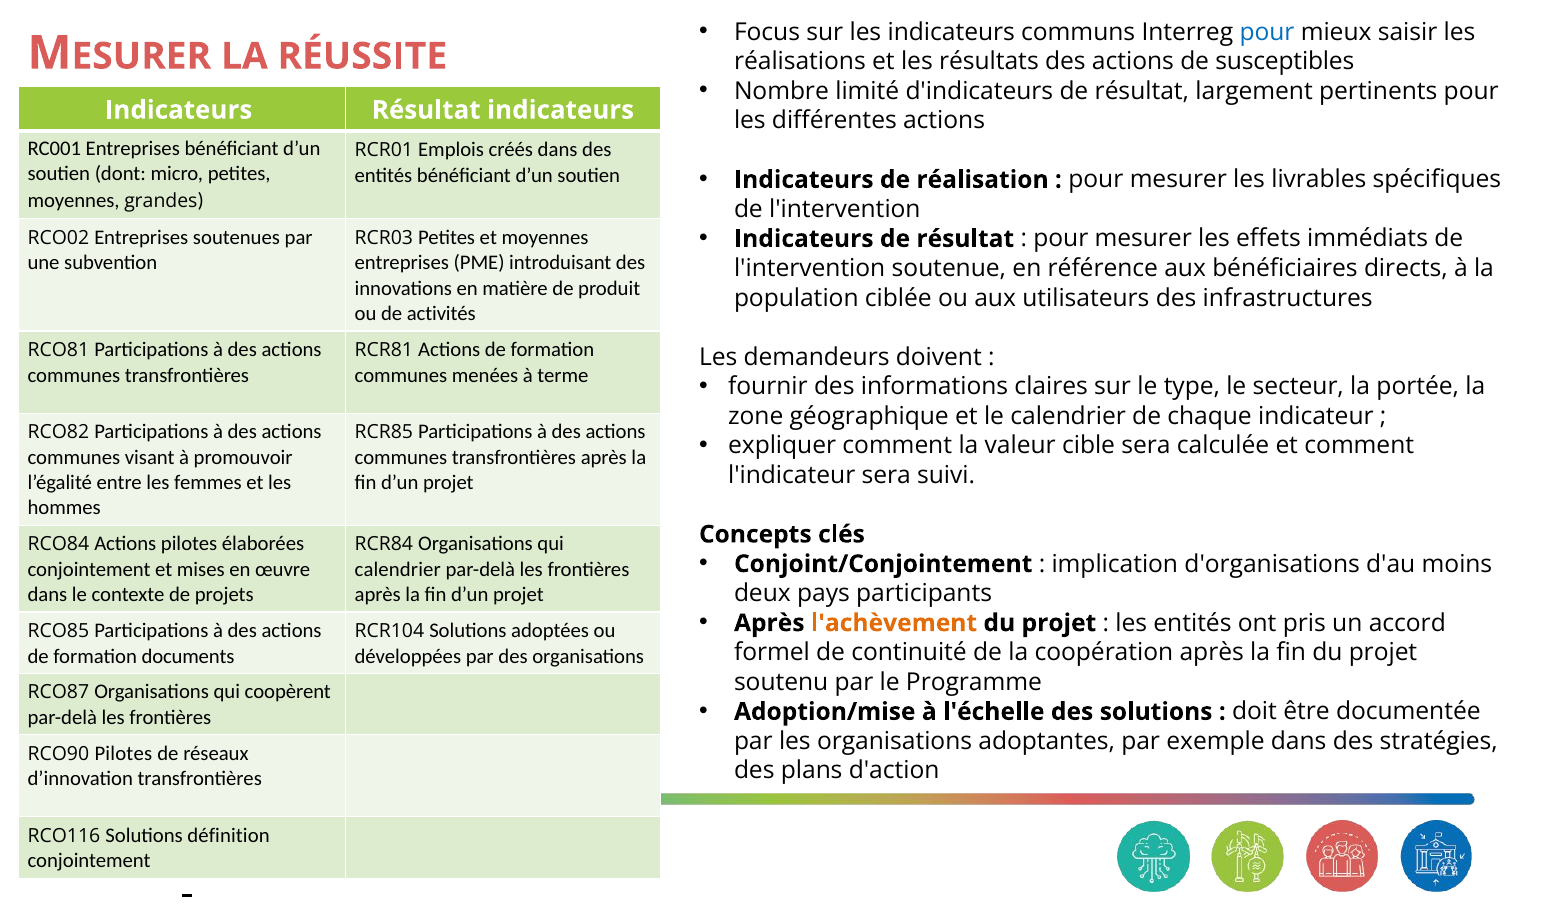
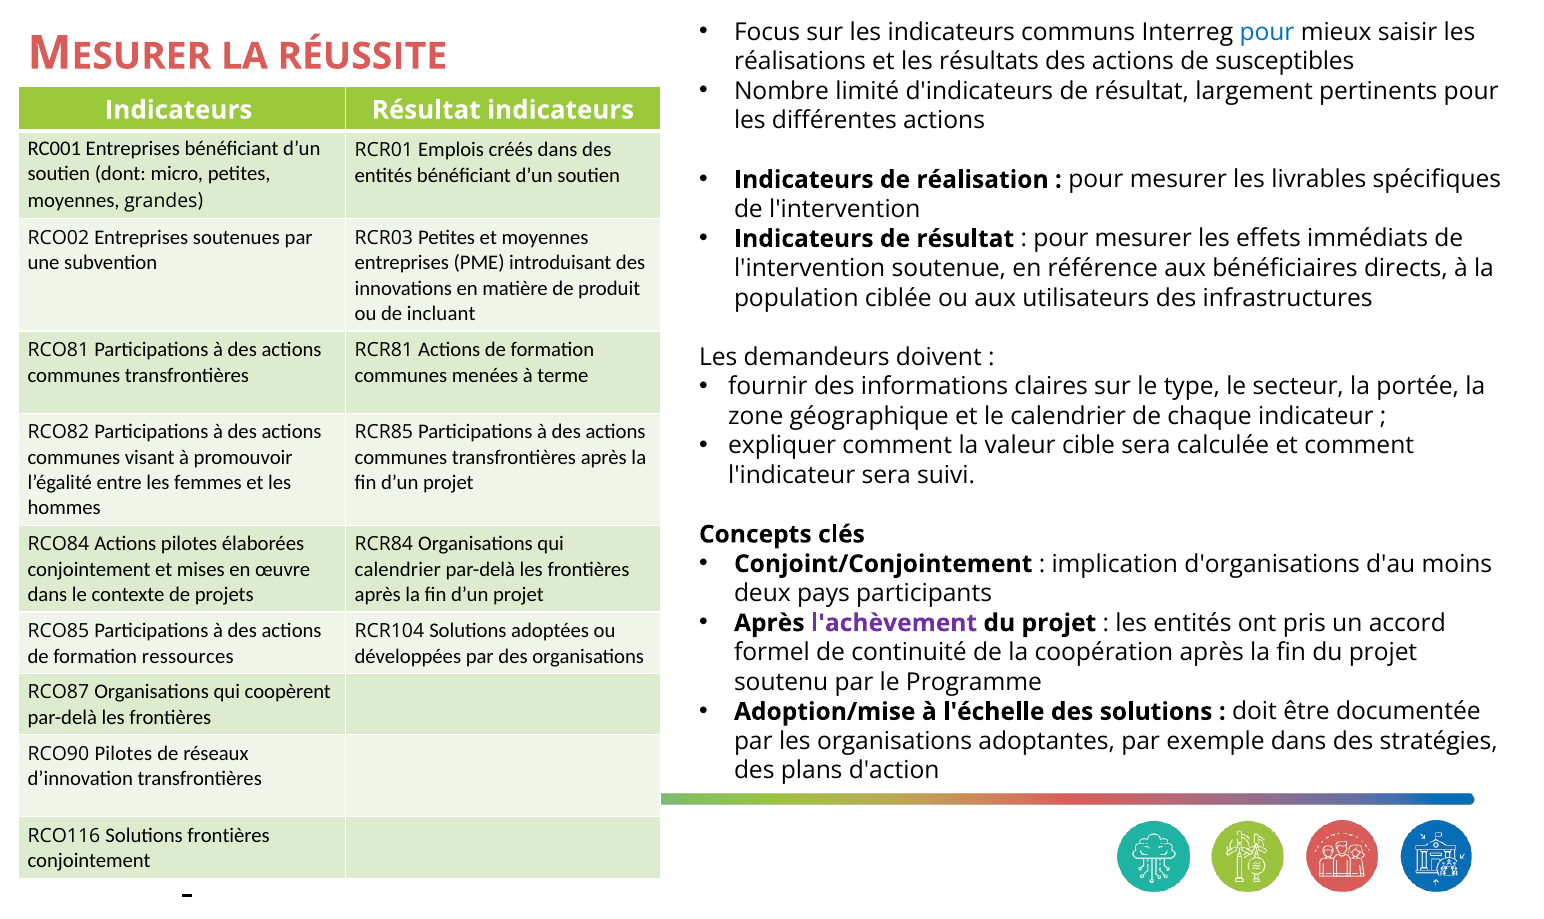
activités: activités -> incluant
l'achèvement colour: orange -> purple
documents: documents -> ressources
Solutions définition: définition -> frontières
